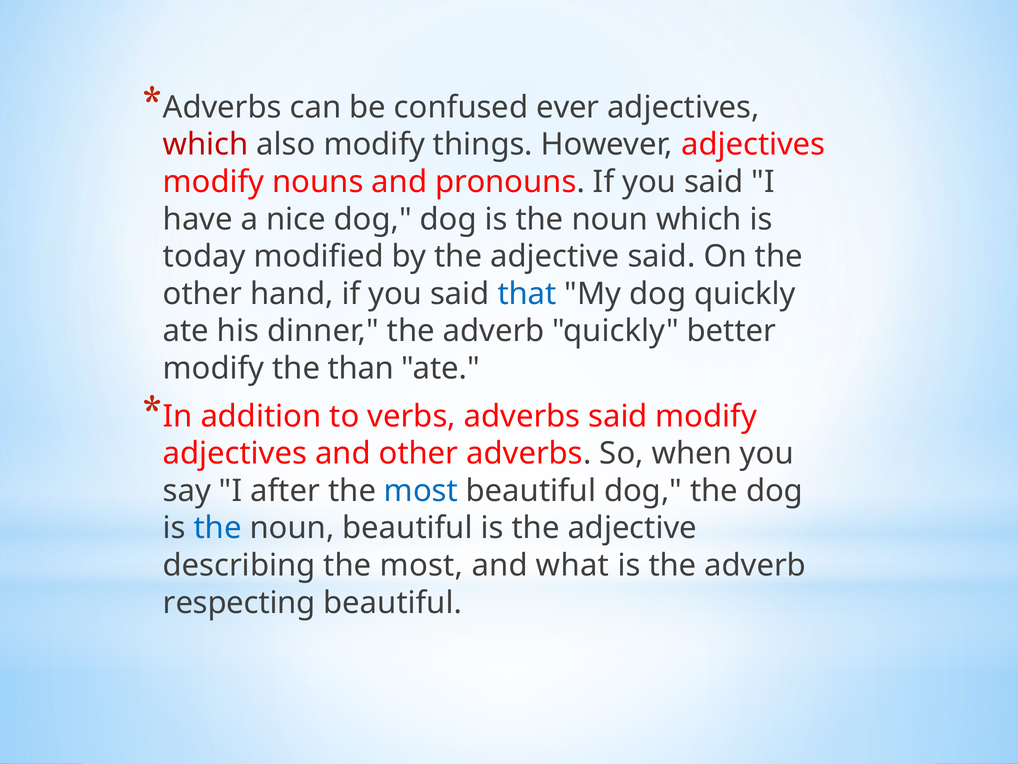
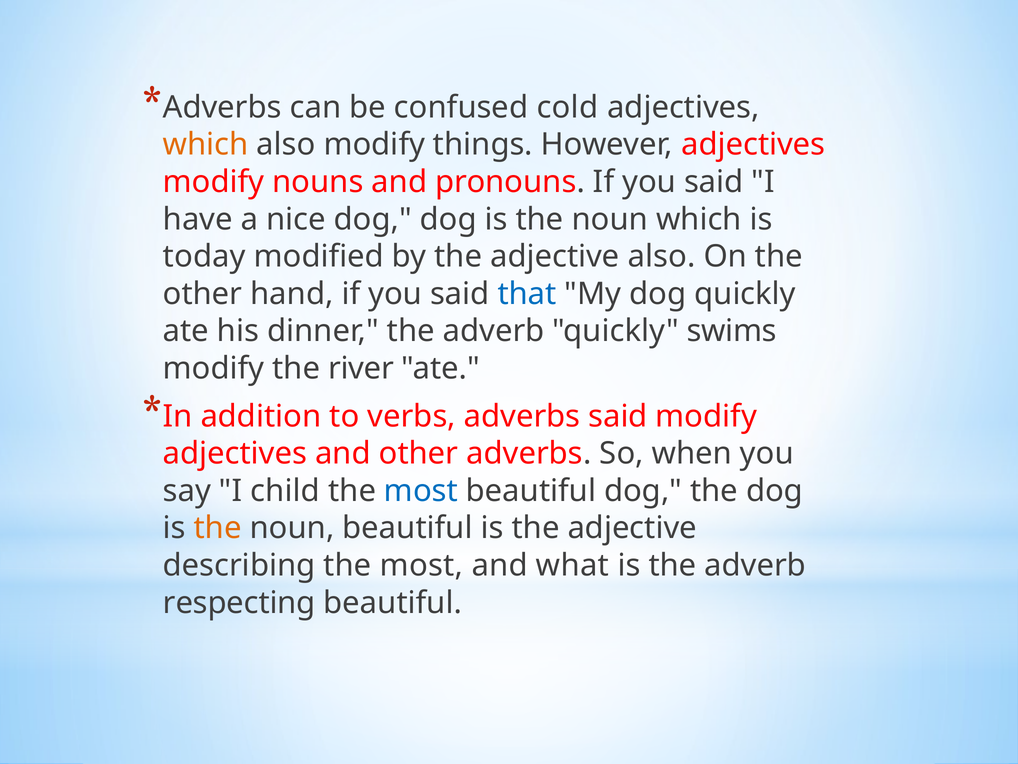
ever: ever -> cold
which at (206, 145) colour: red -> orange
adjective said: said -> also
better: better -> swims
than: than -> river
after: after -> child
the at (218, 528) colour: blue -> orange
